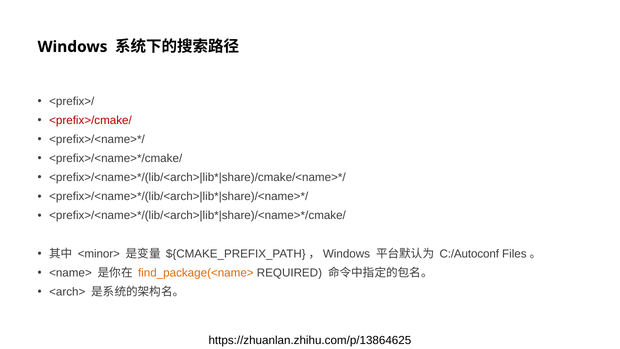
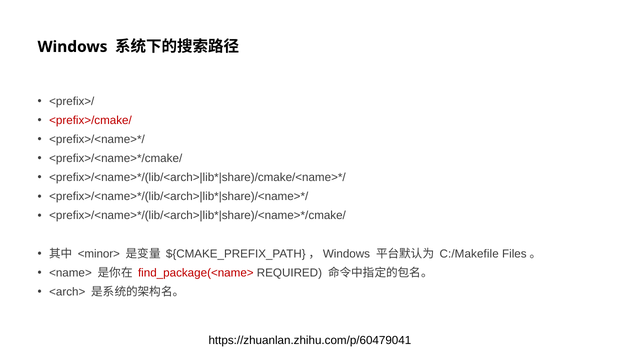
C:/Autoconf: C:/Autoconf -> C:/Makefile
find_package(<name> colour: orange -> red
https://zhuanlan.zhihu.com/p/13864625: https://zhuanlan.zhihu.com/p/13864625 -> https://zhuanlan.zhihu.com/p/60479041
